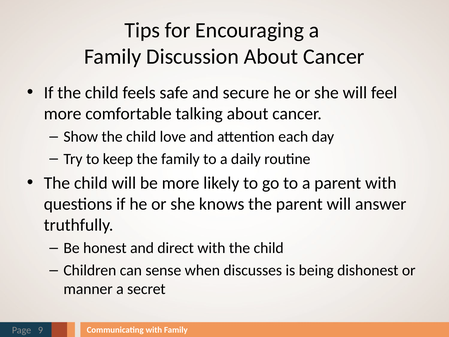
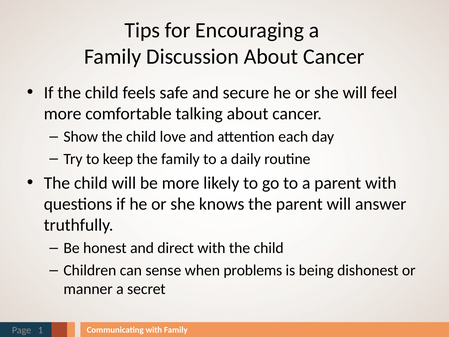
discusses: discusses -> problems
9: 9 -> 1
